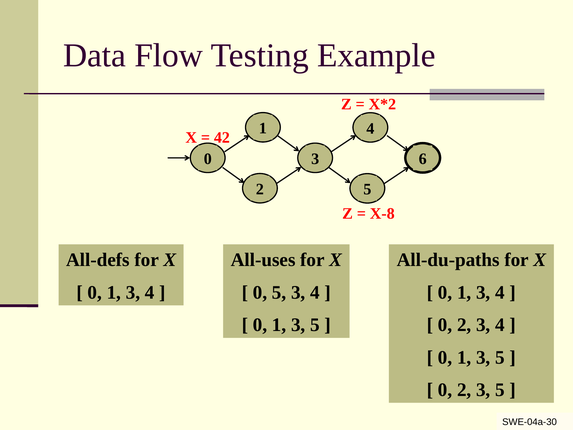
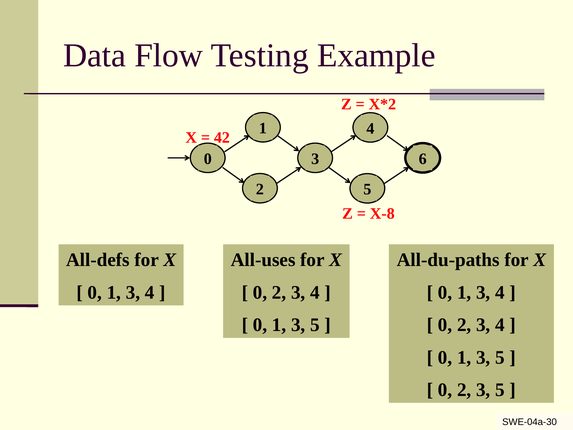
5 at (279, 292): 5 -> 2
